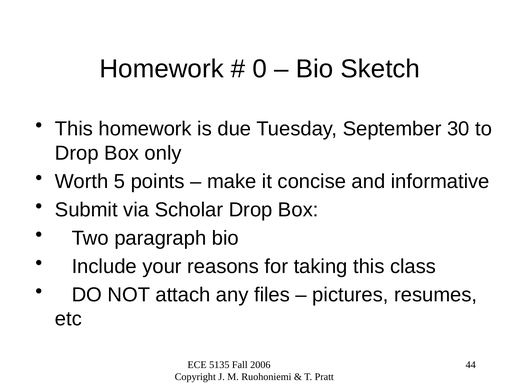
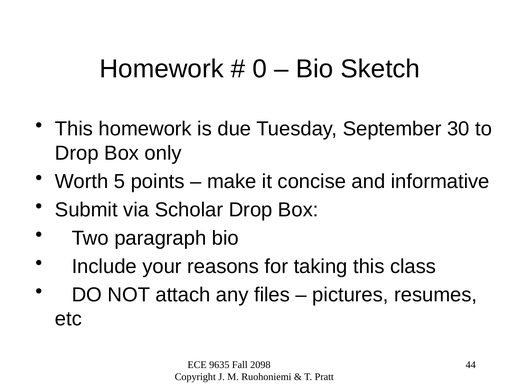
5135: 5135 -> 9635
2006: 2006 -> 2098
